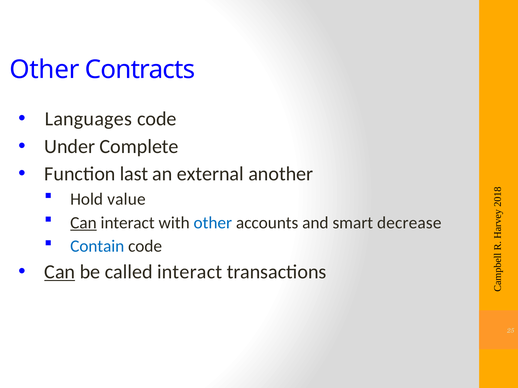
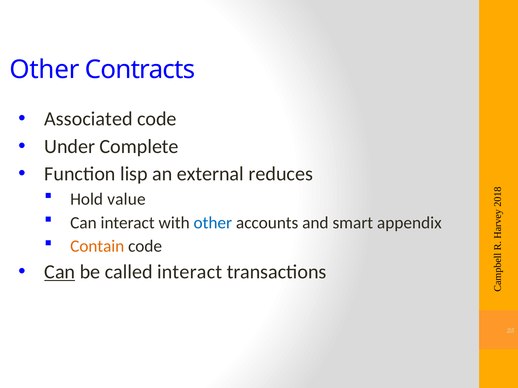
Languages: Languages -> Associated
last: last -> lisp
another: another -> reduces
Can at (83, 223) underline: present -> none
decrease: decrease -> appendix
Contain colour: blue -> orange
